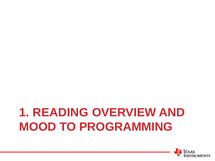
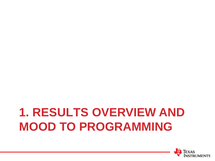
READING: READING -> RESULTS
